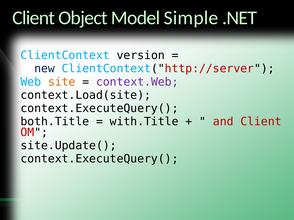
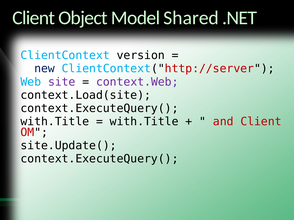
Simple: Simple -> Shared
site colour: orange -> purple
both.Title at (55, 122): both.Title -> with.Title
